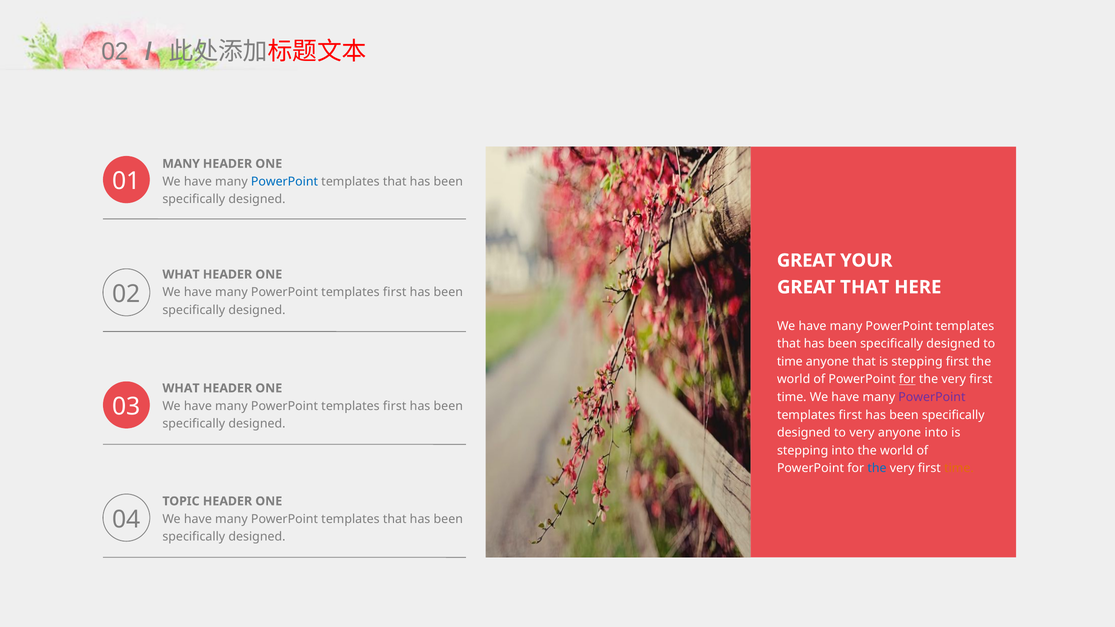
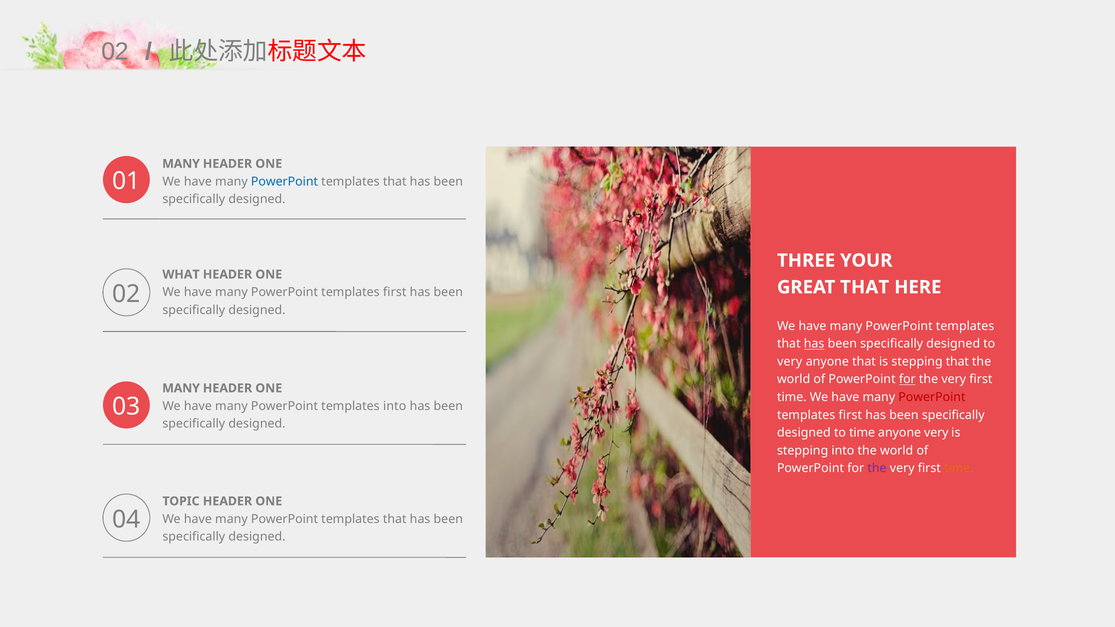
GREAT at (806, 261): GREAT -> THREE
has at (814, 344) underline: none -> present
time at (790, 362): time -> very
stepping first: first -> that
WHAT at (181, 388): WHAT -> MANY
PowerPoint at (932, 397) colour: purple -> red
first at (395, 406): first -> into
to very: very -> time
anyone into: into -> very
the at (877, 468) colour: blue -> purple
